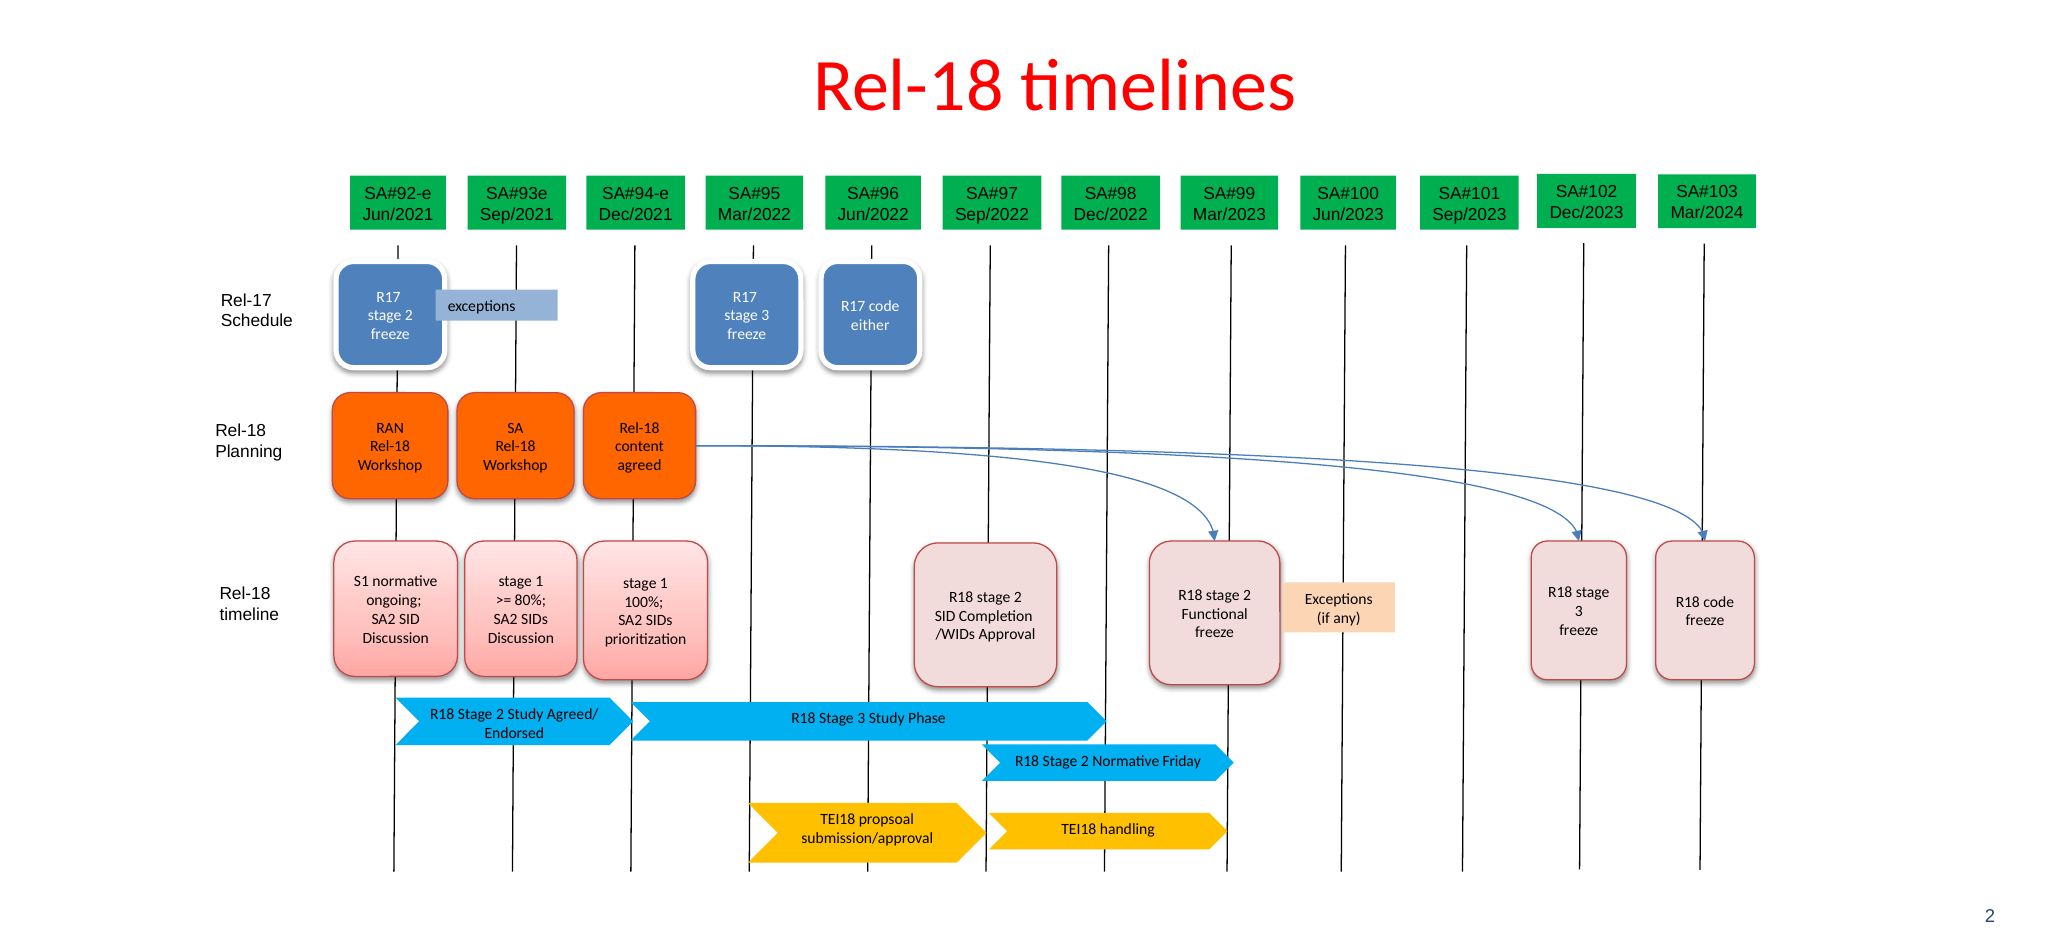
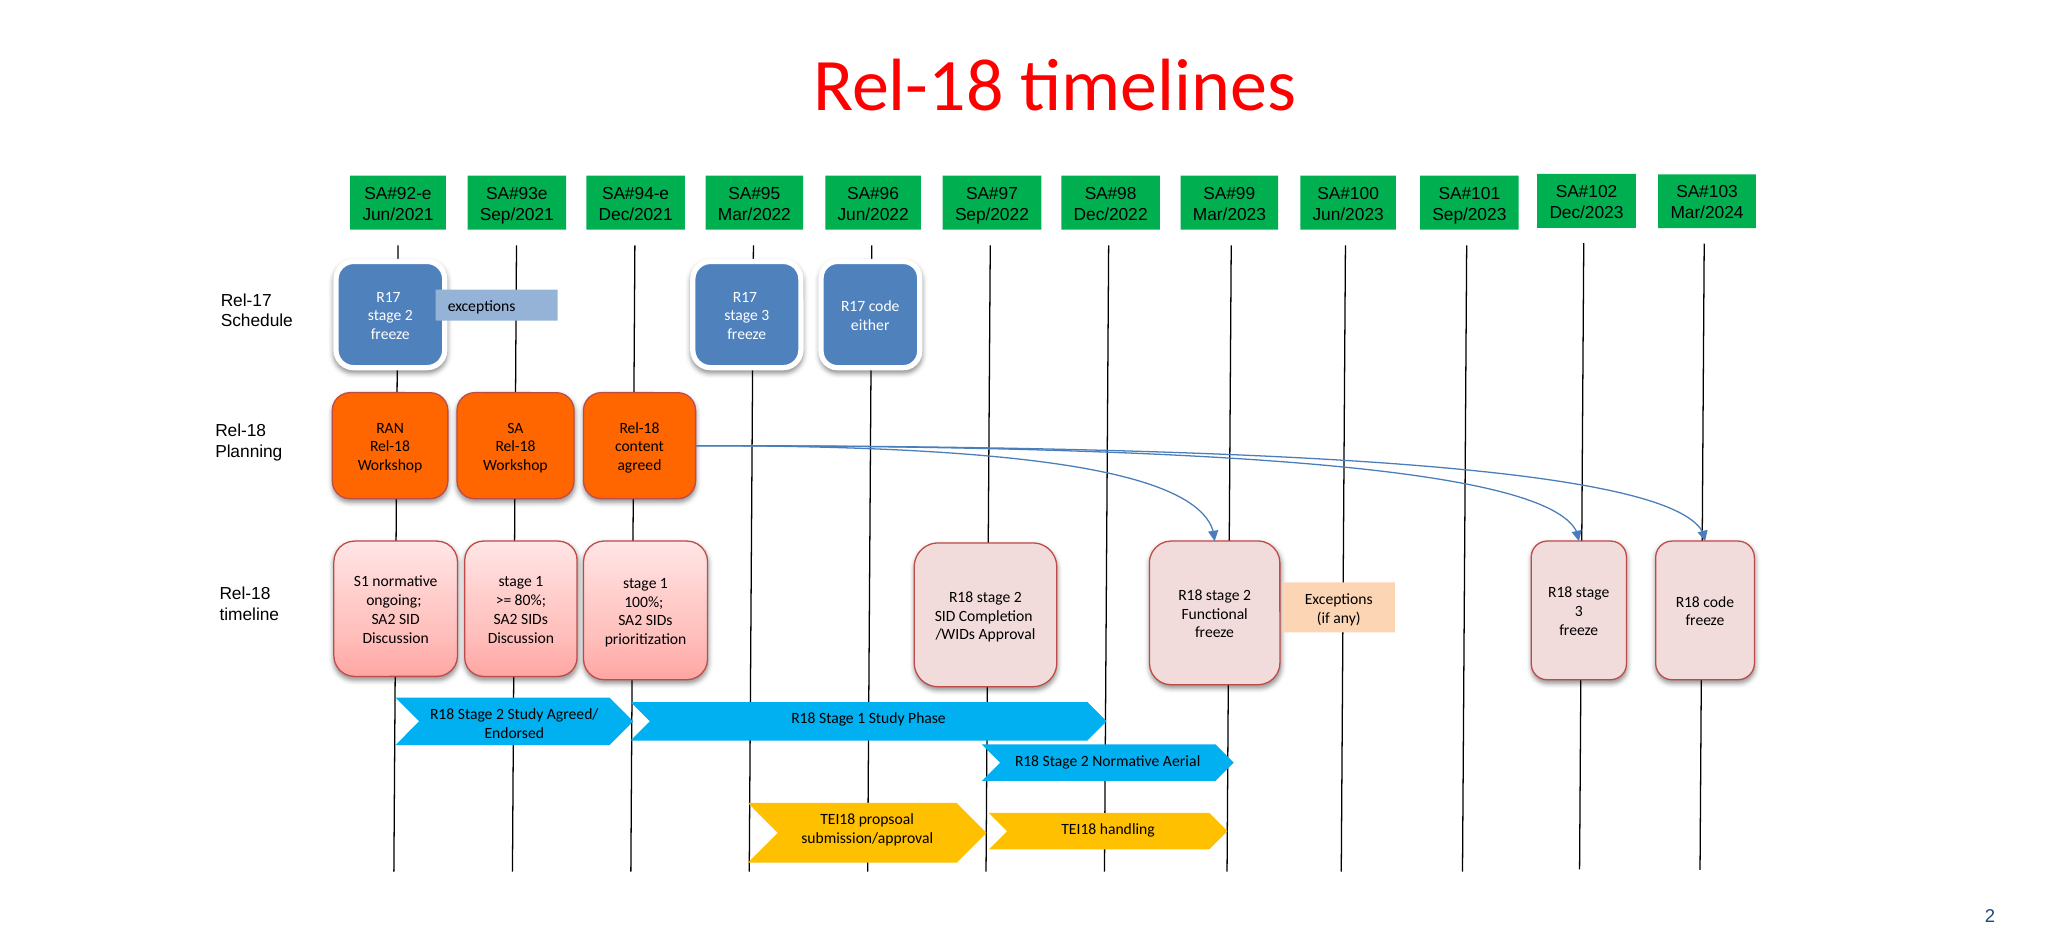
3 at (861, 718): 3 -> 1
Friday: Friday -> Aerial
